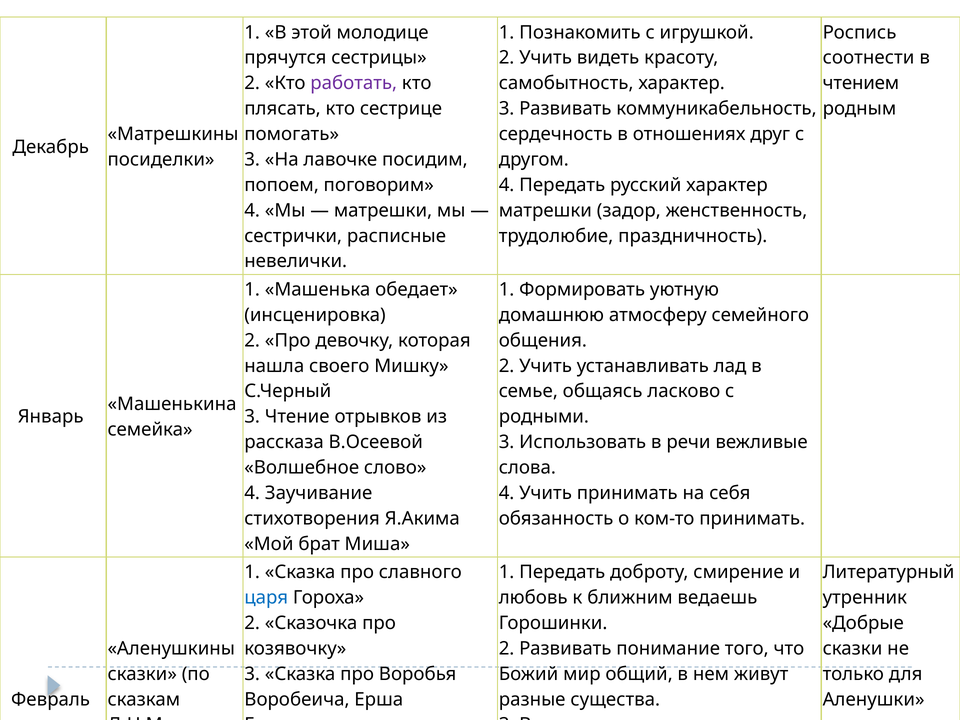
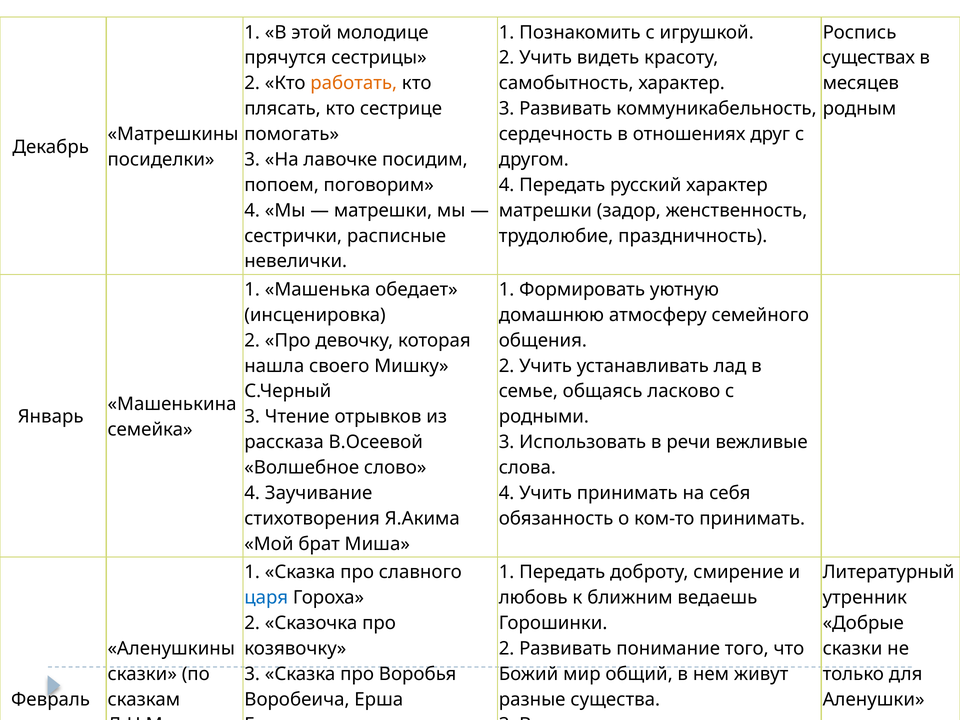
соотнести: соотнести -> существах
работать colour: purple -> orange
чтением: чтением -> месяцев
